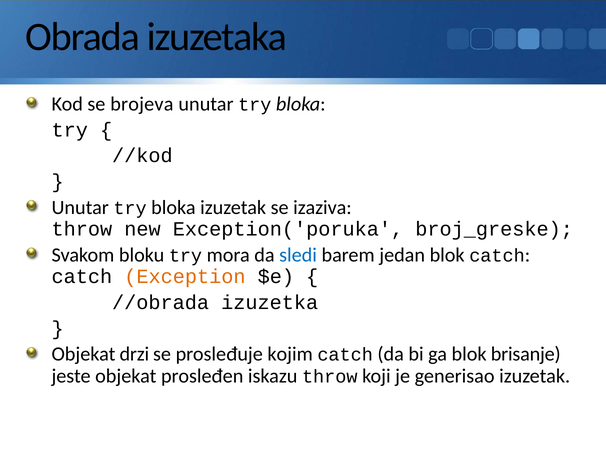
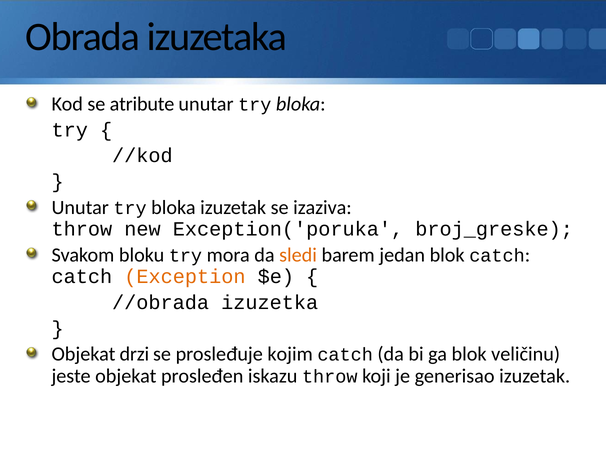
brojeva: brojeva -> atribute
sledi colour: blue -> orange
brisanje: brisanje -> veličinu
